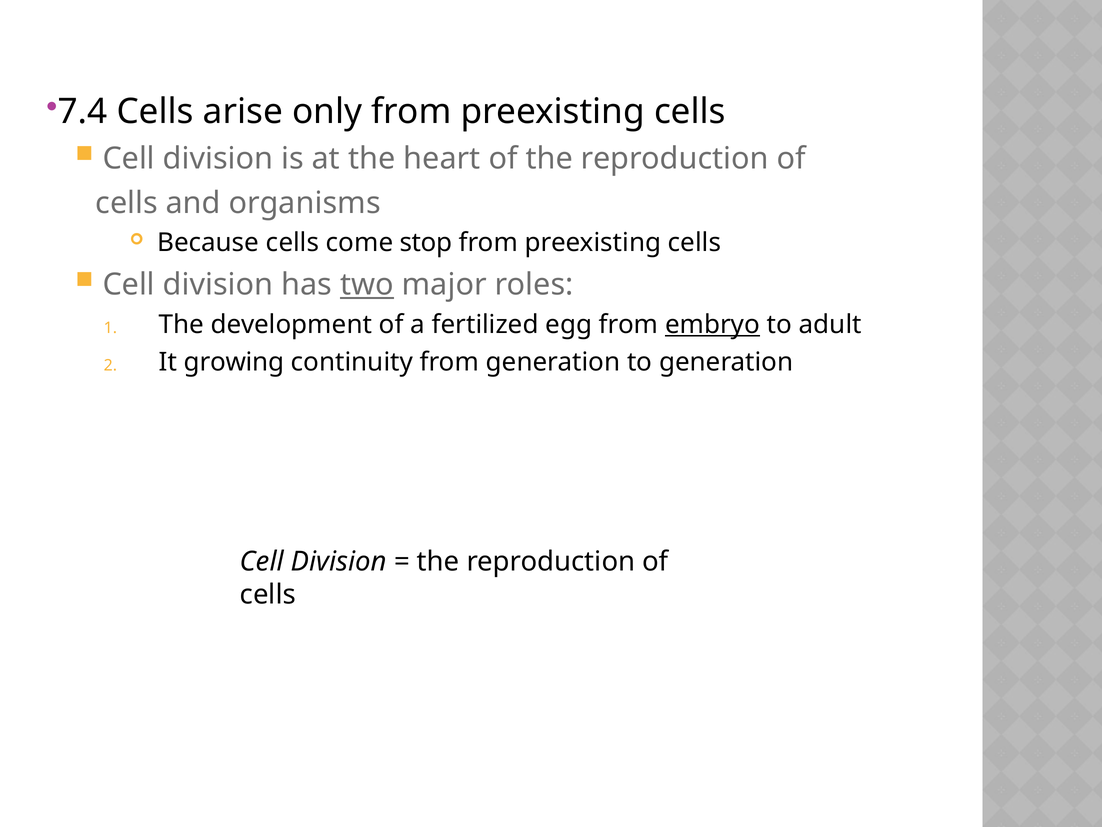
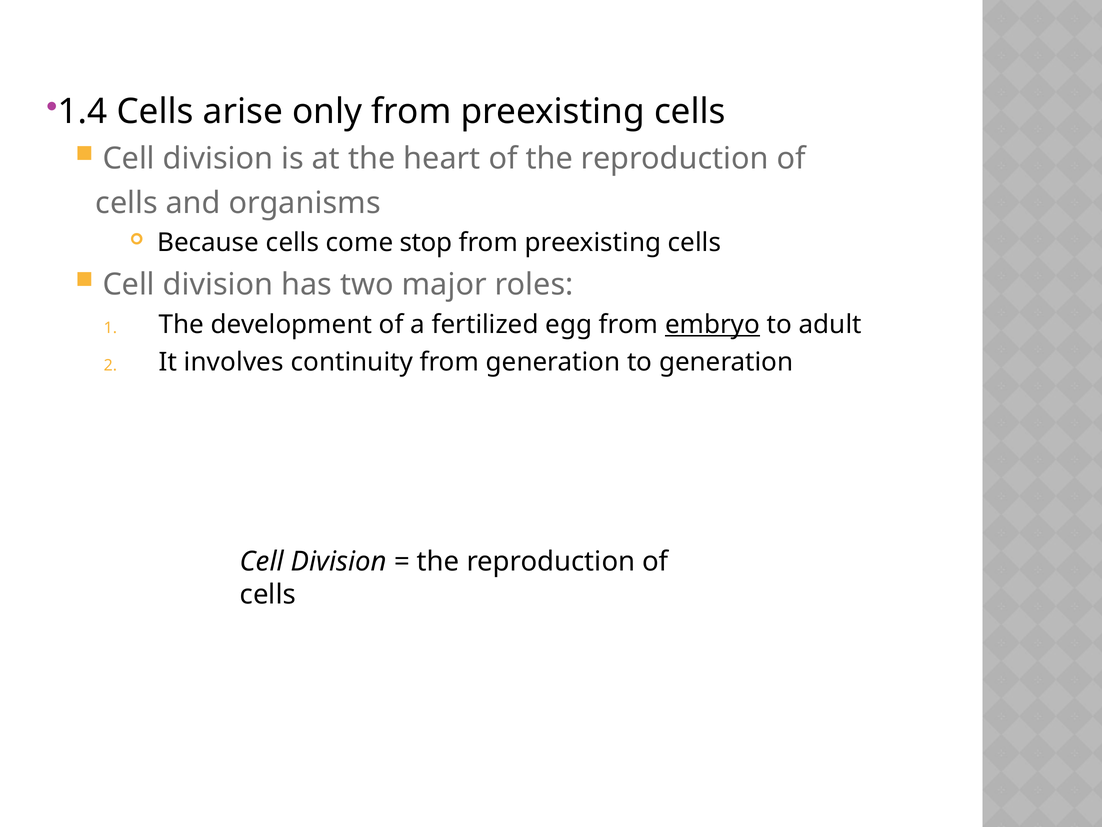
7.4: 7.4 -> 1.4
two underline: present -> none
growing: growing -> involves
